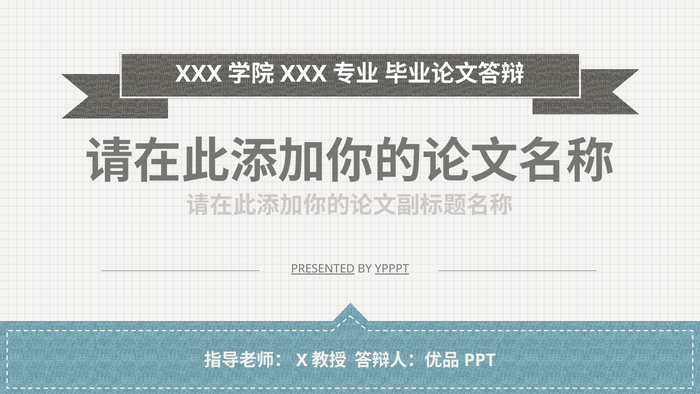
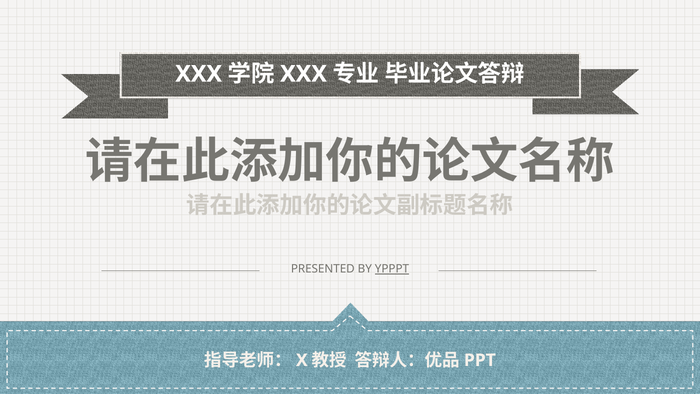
PRESENTED underline: present -> none
